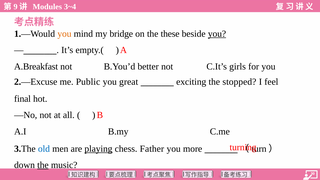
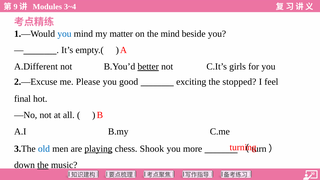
you at (64, 34) colour: orange -> blue
bridge: bridge -> matter
the these: these -> mind
you at (217, 34) underline: present -> none
A.Breakfast: A.Breakfast -> A.Different
better underline: none -> present
Public: Public -> Please
great: great -> good
Father: Father -> Shook
